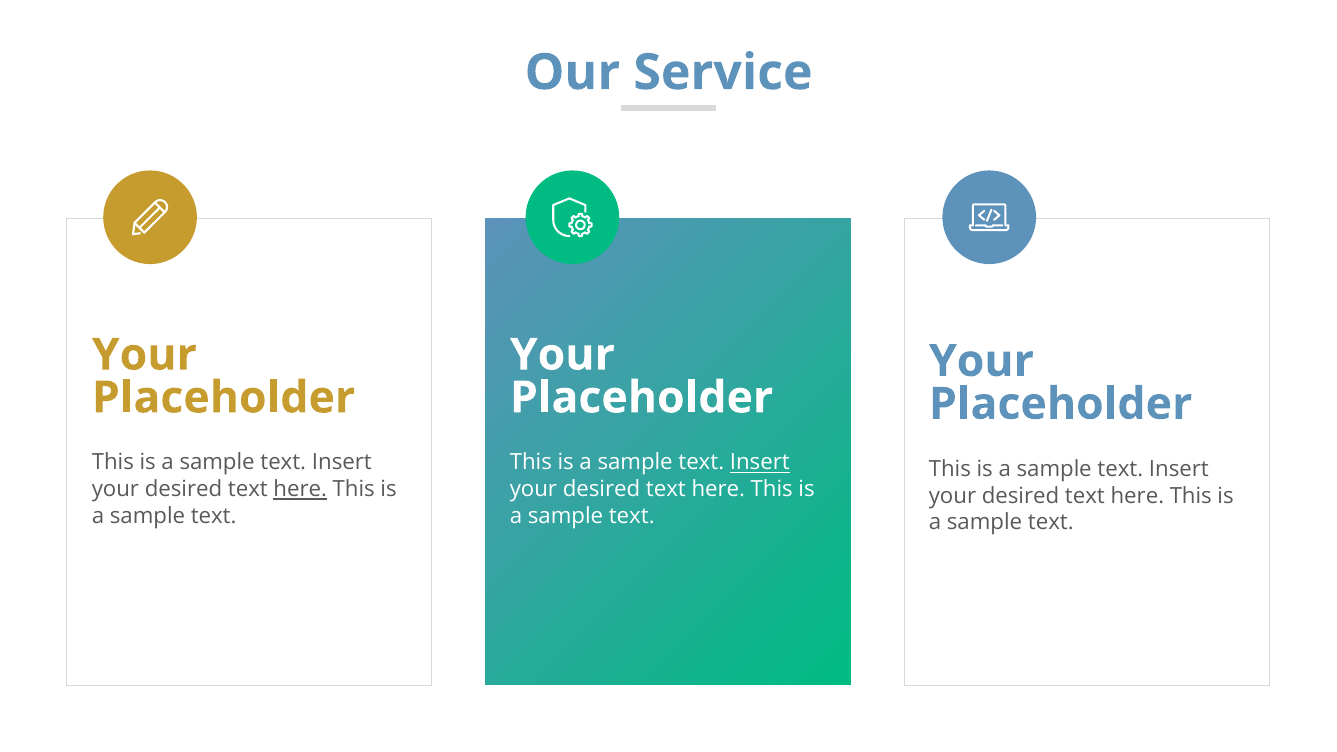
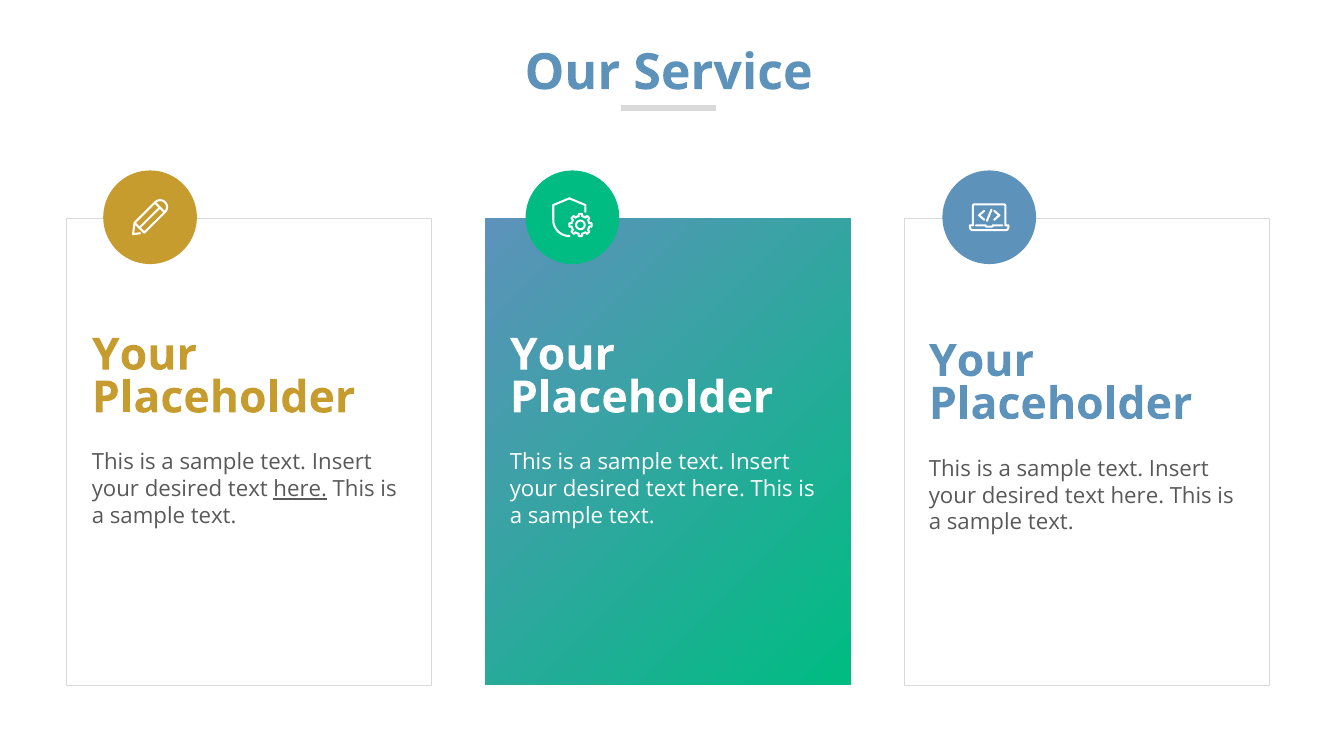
Insert at (760, 463) underline: present -> none
